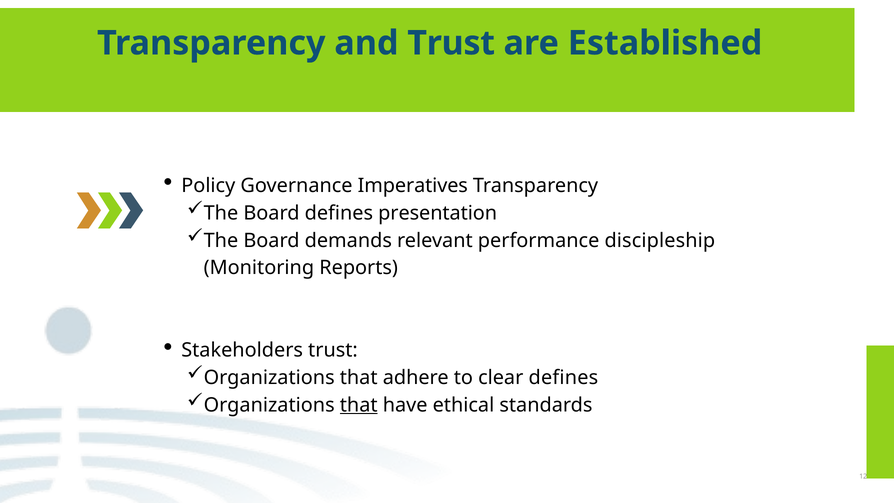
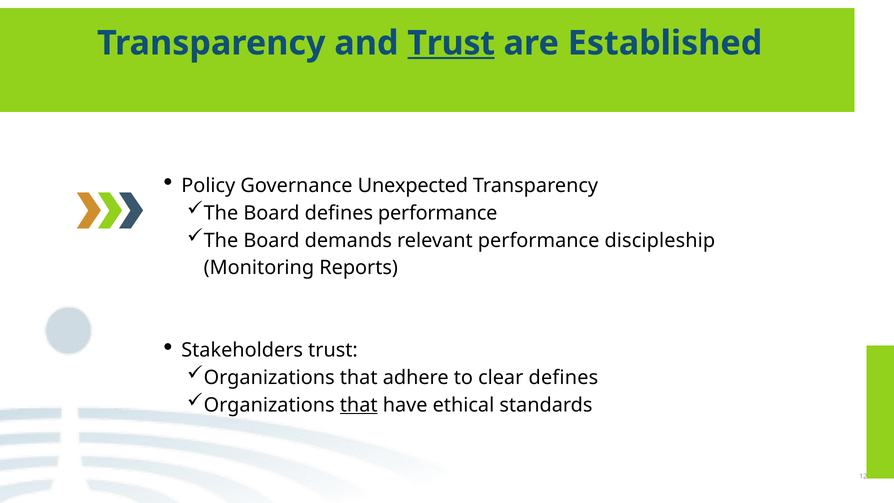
Trust at (451, 43) underline: none -> present
Imperatives: Imperatives -> Unexpected
defines presentation: presentation -> performance
